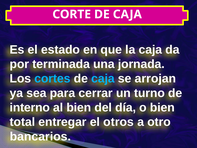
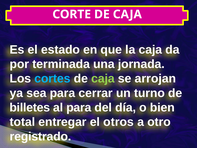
caja at (103, 78) colour: light blue -> light green
interno: interno -> billetes
al bien: bien -> para
bancarios: bancarios -> registrado
